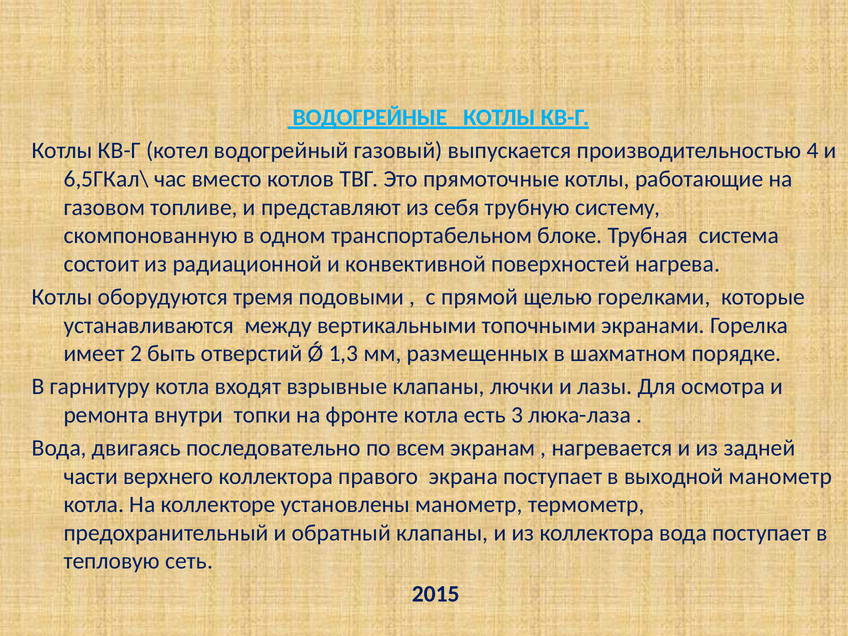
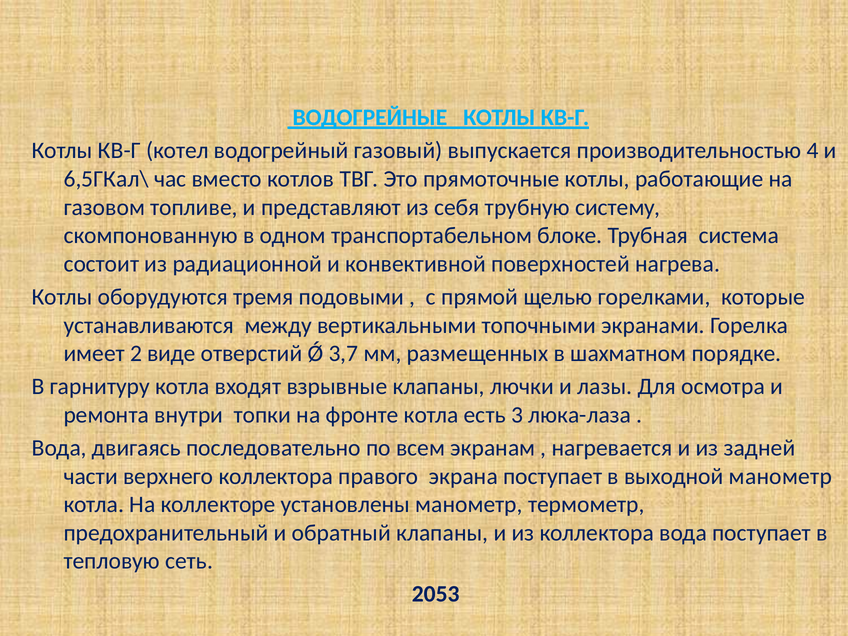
быть: быть -> виде
1,3: 1,3 -> 3,7
2015: 2015 -> 2053
